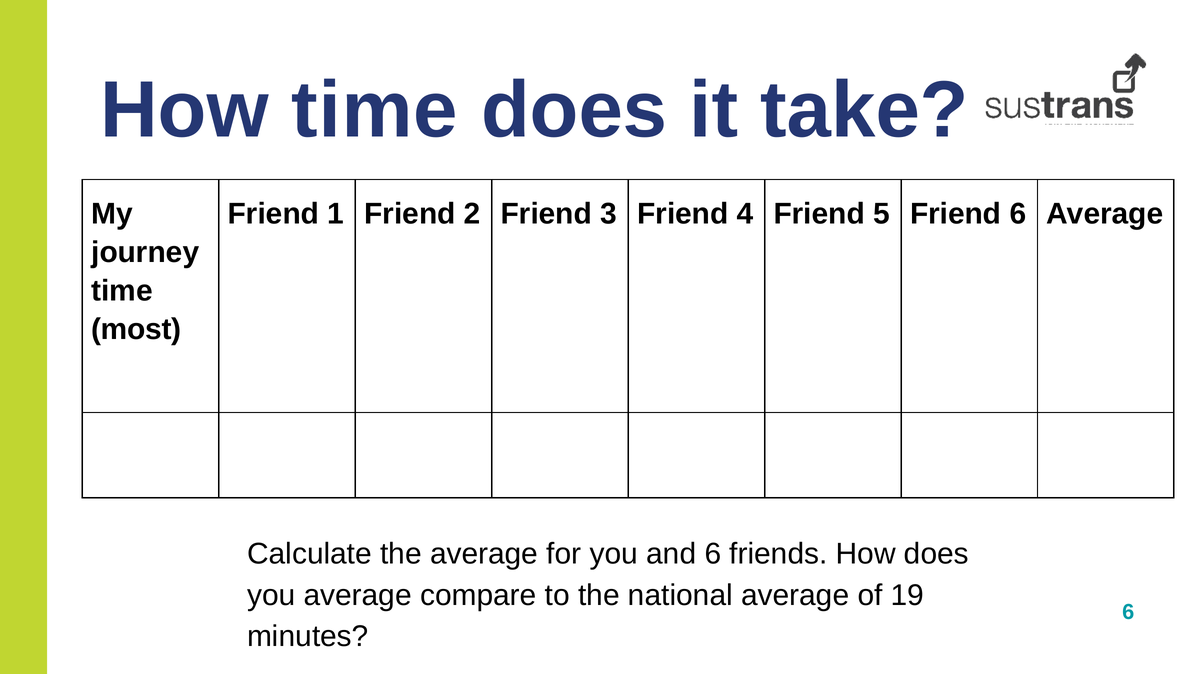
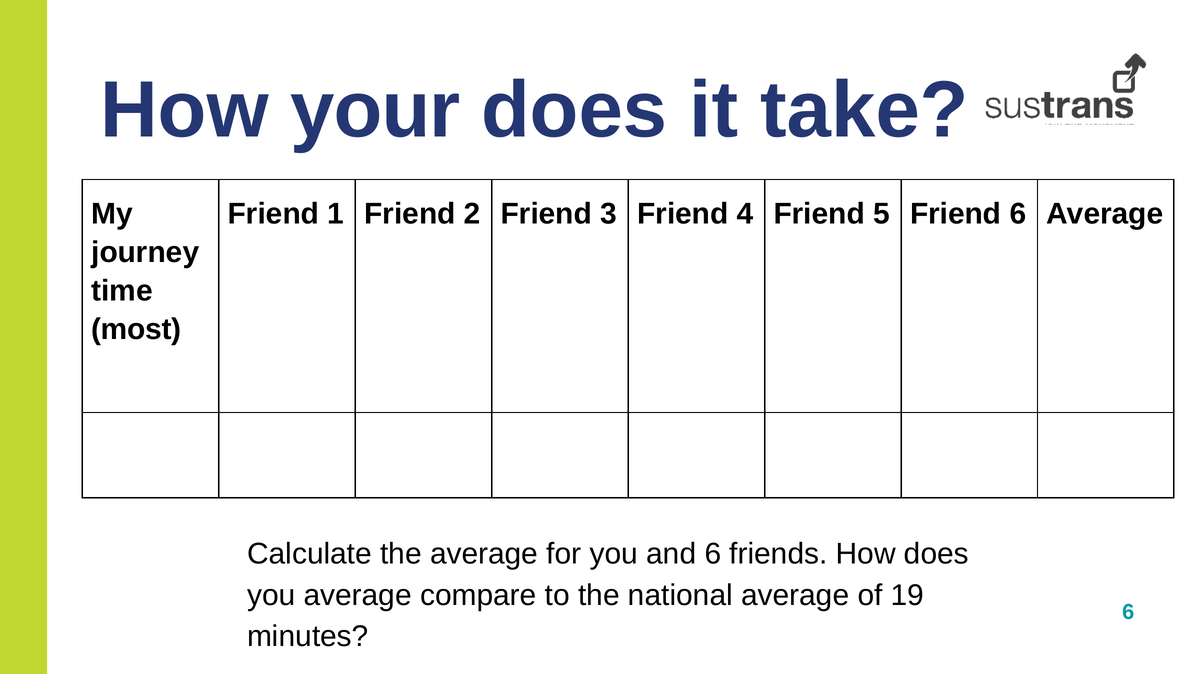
How time: time -> your
